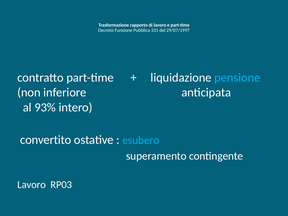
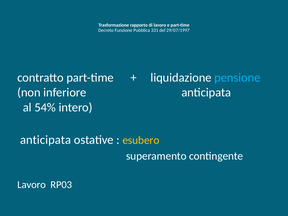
93%: 93% -> 54%
convertito at (46, 140): convertito -> anticipata
esubero colour: light blue -> yellow
